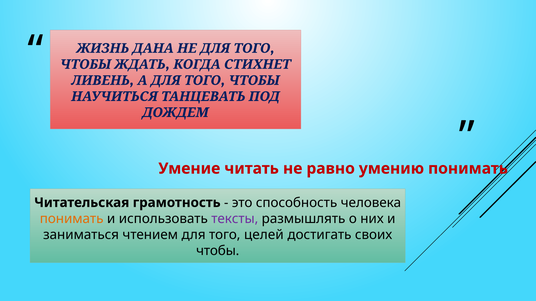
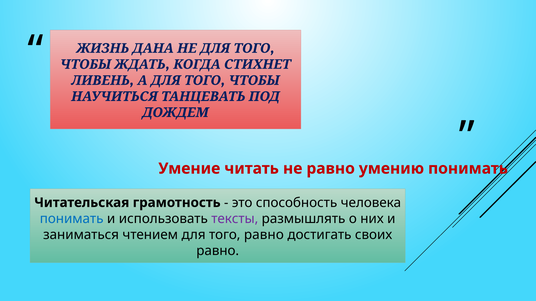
понимать at (72, 219) colour: orange -> blue
того целей: целей -> равно
чтобы at (218, 251): чтобы -> равно
